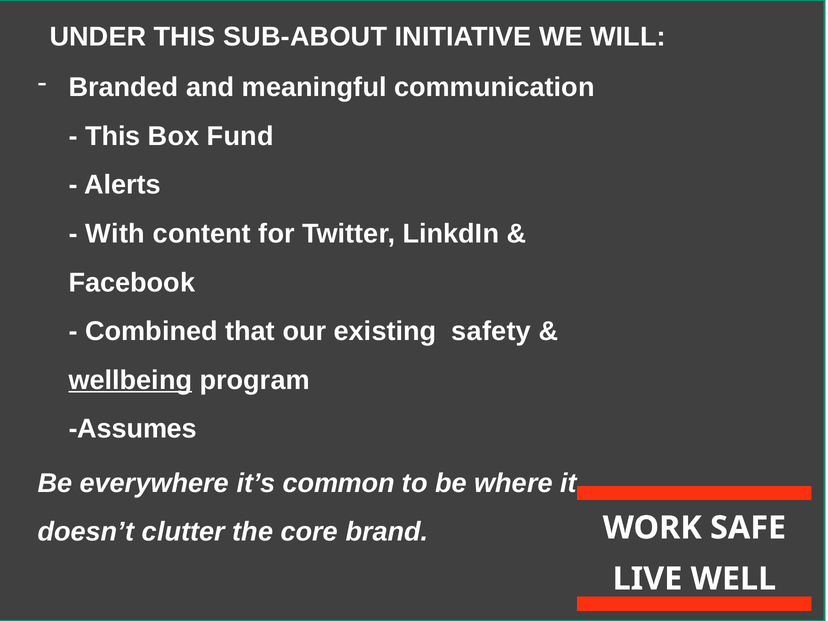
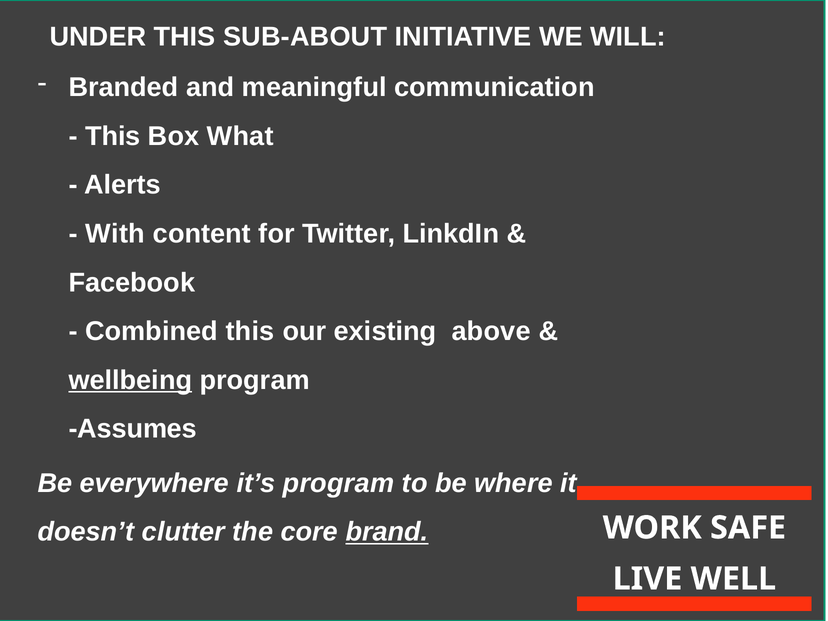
Fund: Fund -> What
Combined that: that -> this
safety: safety -> above
it’s common: common -> program
brand underline: none -> present
